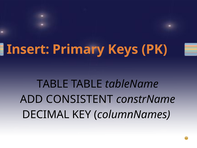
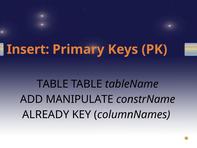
CONSISTENT: CONSISTENT -> MANIPULATE
DECIMAL: DECIMAL -> ALREADY
